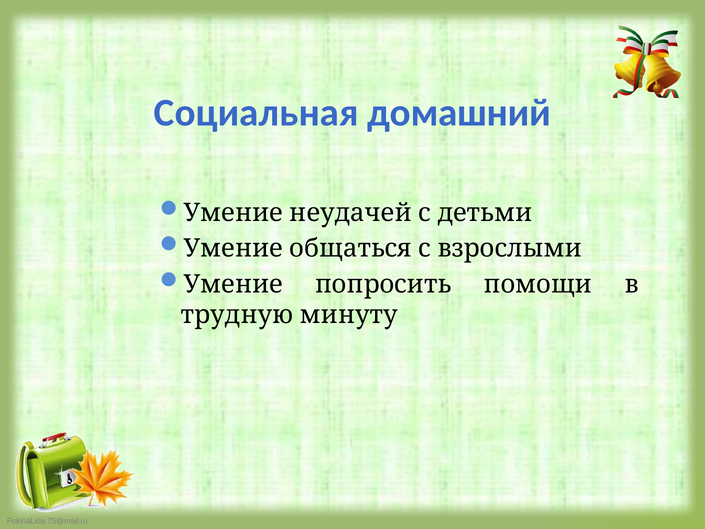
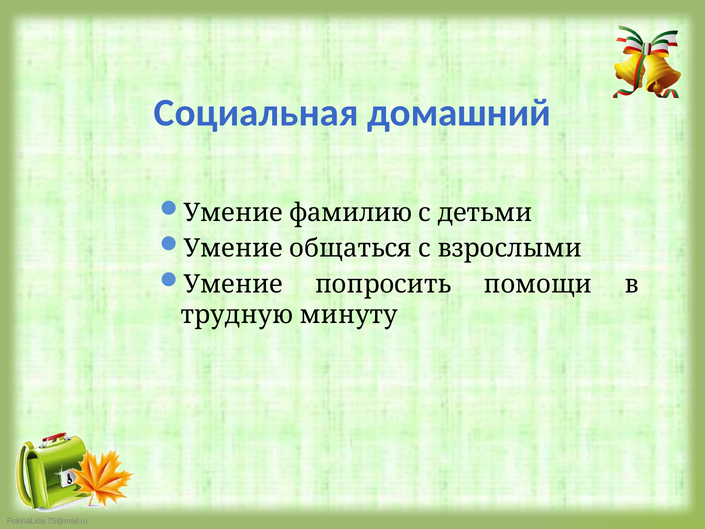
неудачей: неудачей -> фамилию
